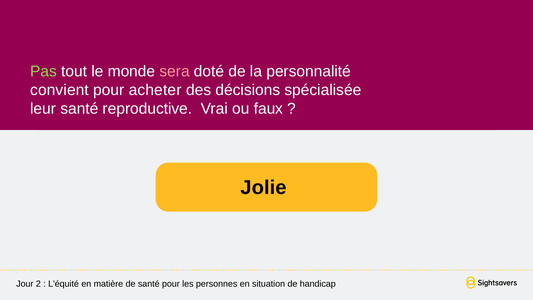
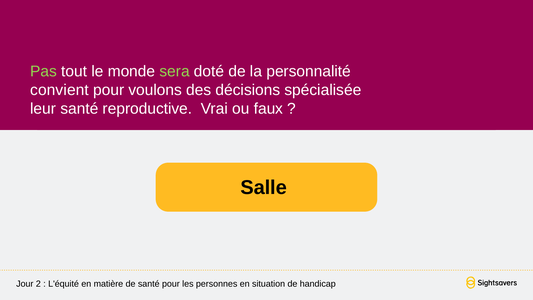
sera colour: pink -> light green
acheter: acheter -> voulons
Jolie: Jolie -> Salle
